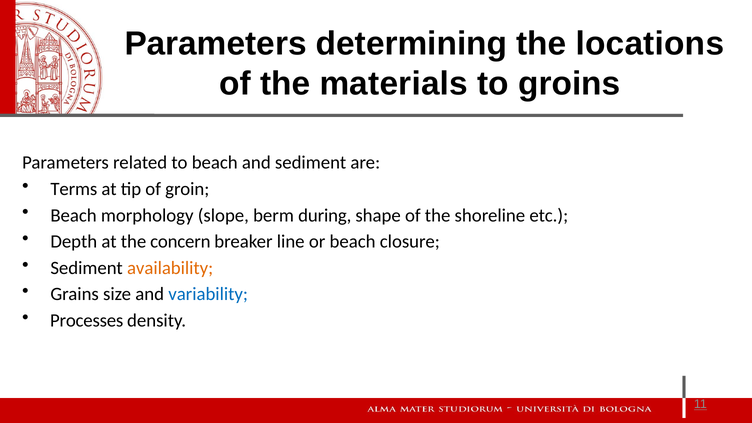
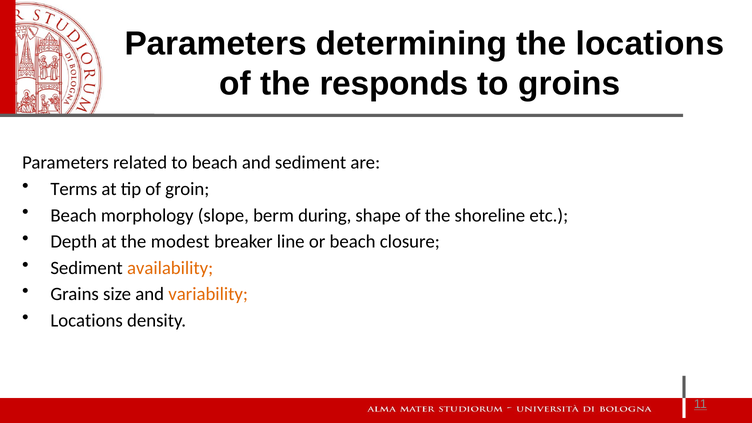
materials: materials -> responds
concern: concern -> modest
variability colour: blue -> orange
Processes at (87, 321): Processes -> Locations
